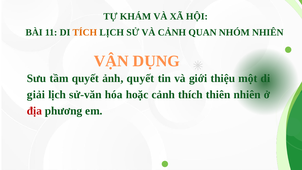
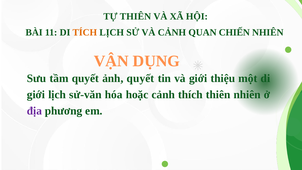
TỰ KHÁM: KHÁM -> THIÊN
NHÓM: NHÓM -> CHIẾN
giải at (36, 95): giải -> giới
địa colour: red -> purple
